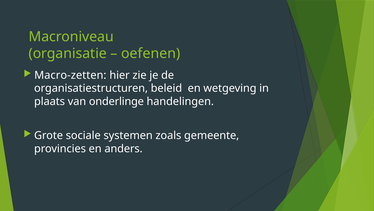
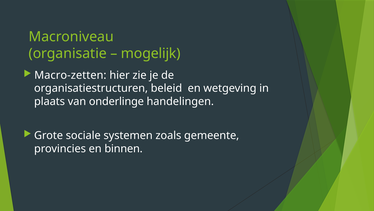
oefenen: oefenen -> mogelijk
anders: anders -> binnen
